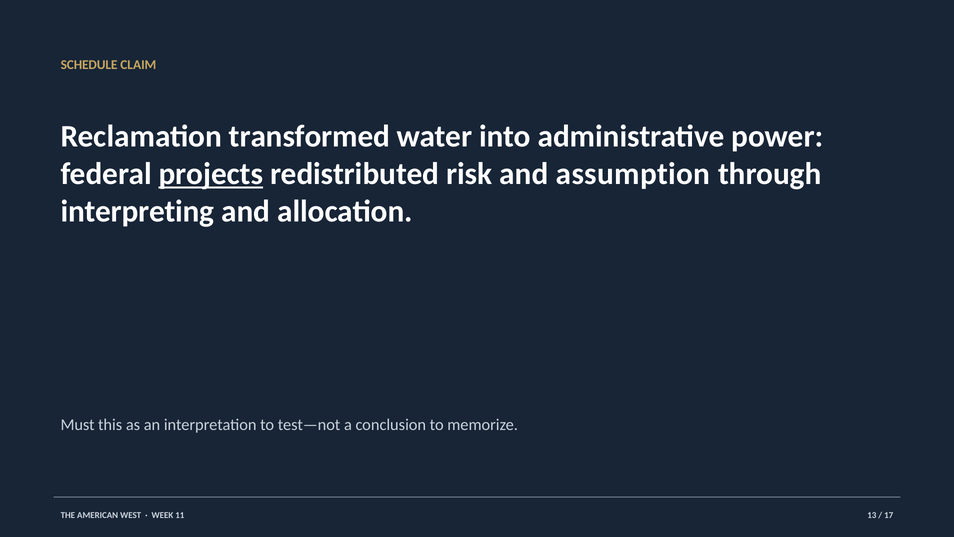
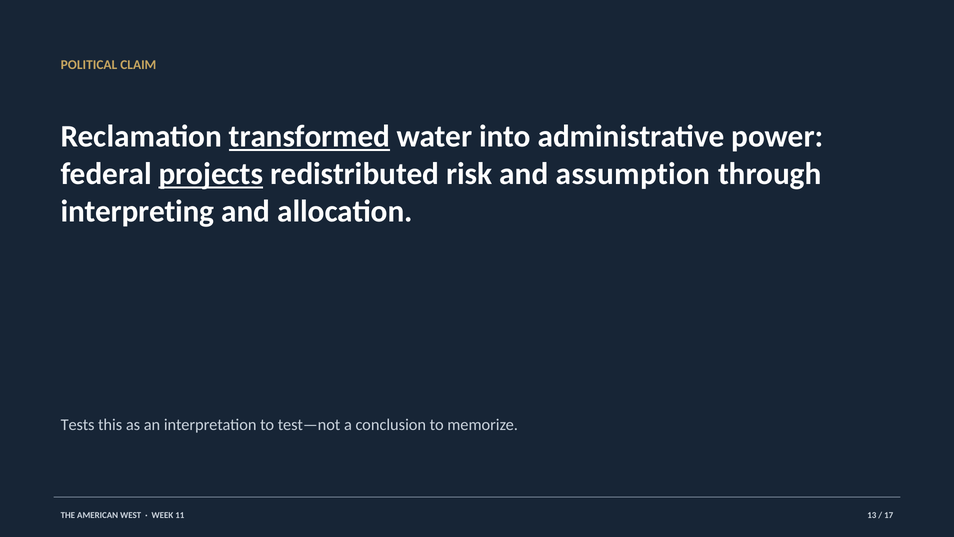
SCHEDULE: SCHEDULE -> POLITICAL
transformed underline: none -> present
Must: Must -> Tests
